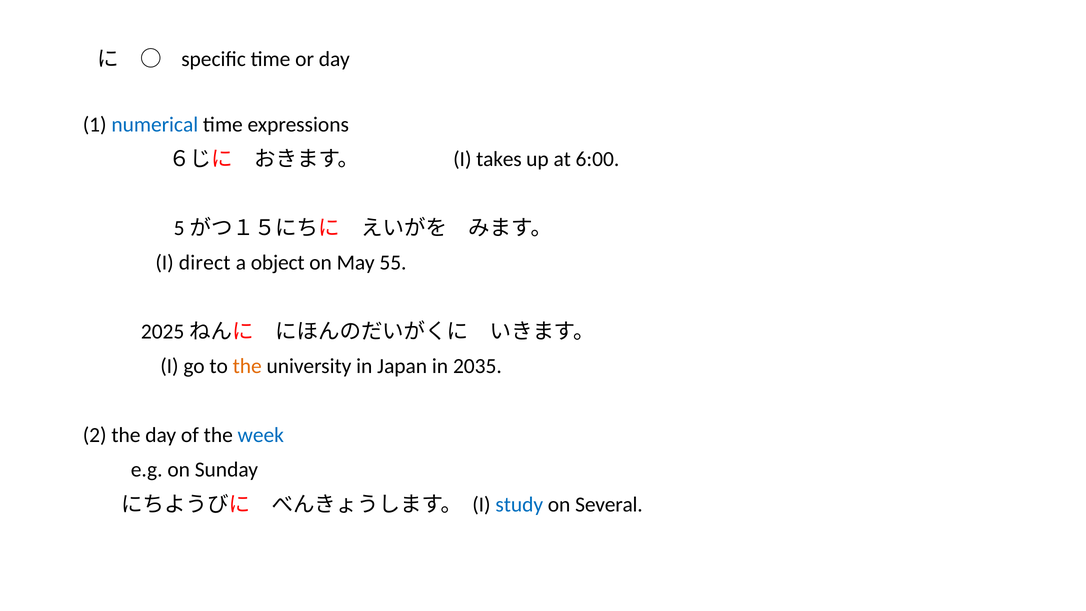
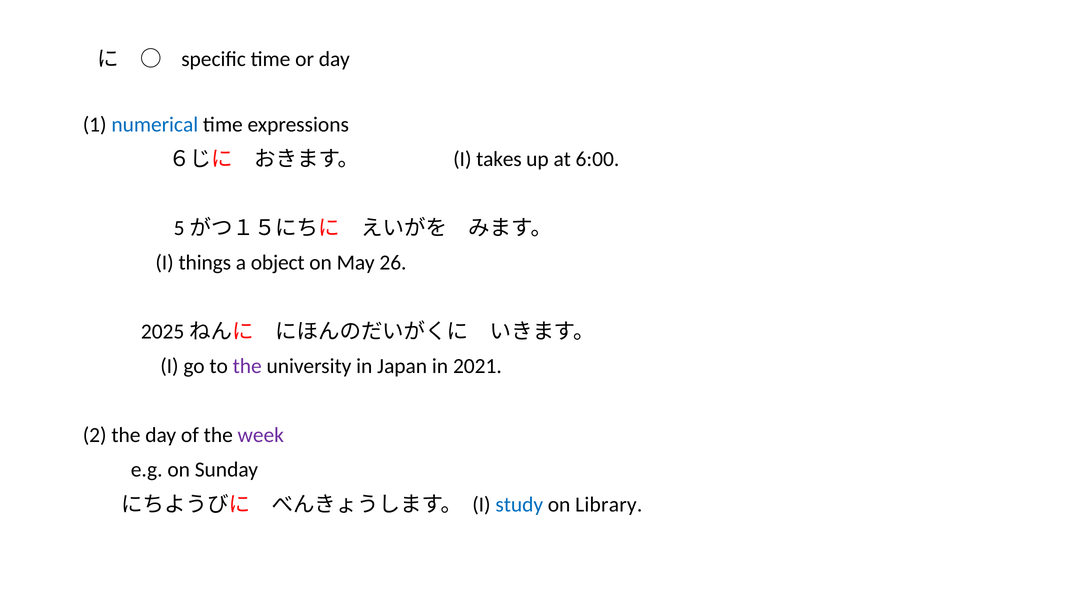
direct: direct -> things
55: 55 -> 26
the at (247, 366) colour: orange -> purple
2035: 2035 -> 2021
week colour: blue -> purple
Several: Several -> Library
